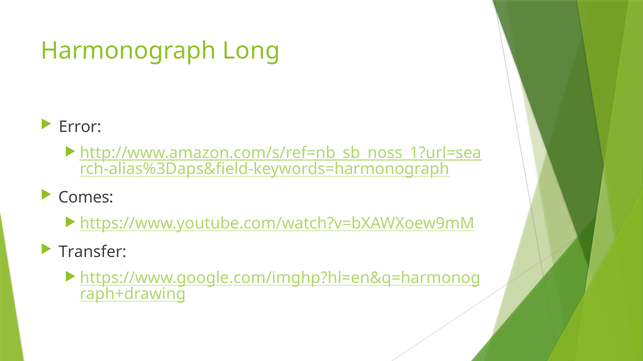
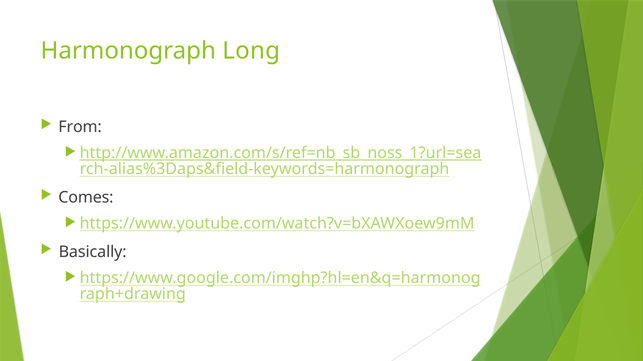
Error: Error -> From
Transfer: Transfer -> Basically
